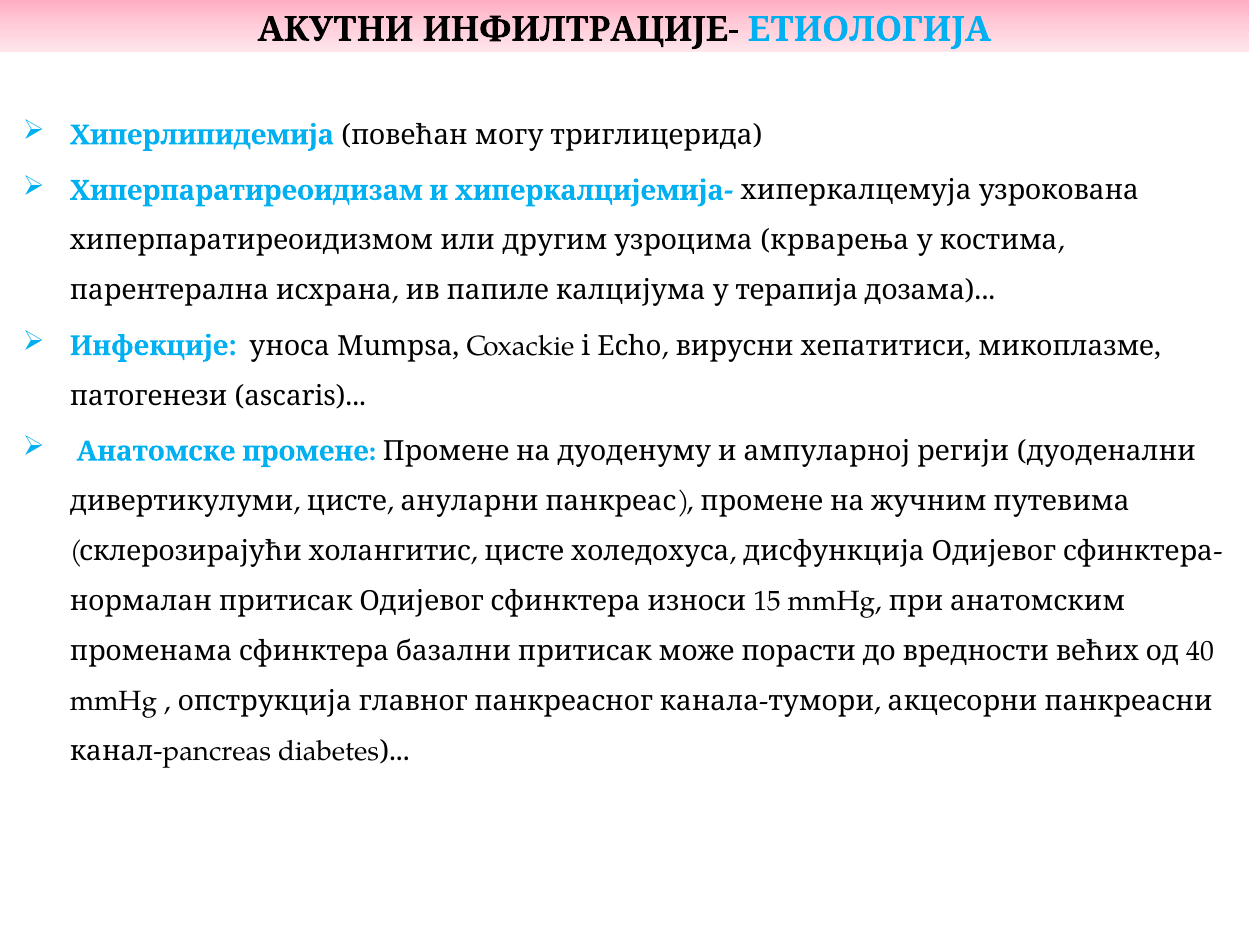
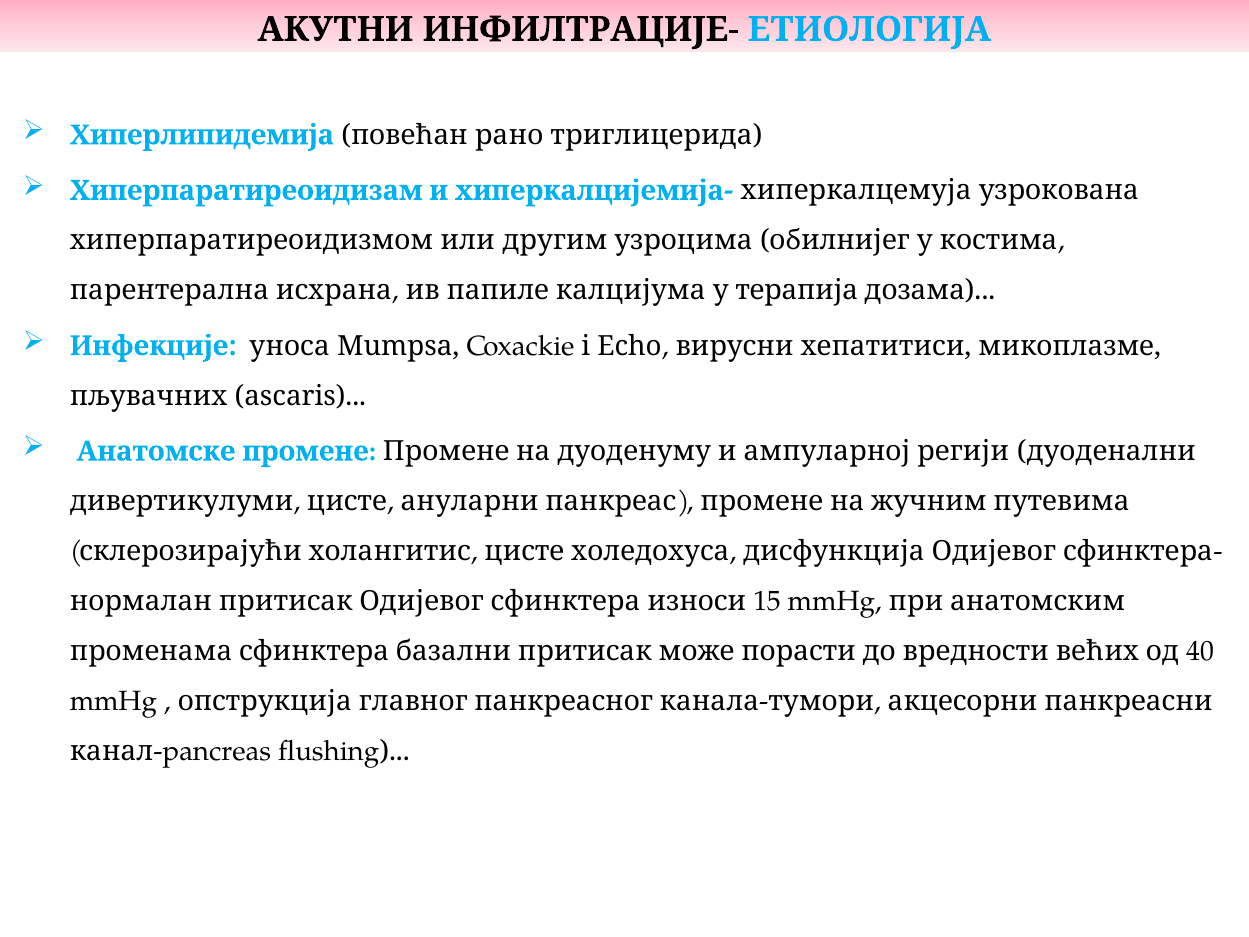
могу: могу -> рано
крварења: крварења -> обилнијег
патогенези: патогенези -> пљувачних
diabetes: diabetes -> flushing
